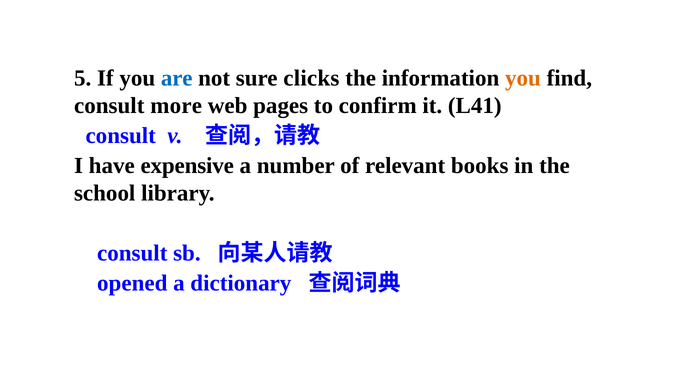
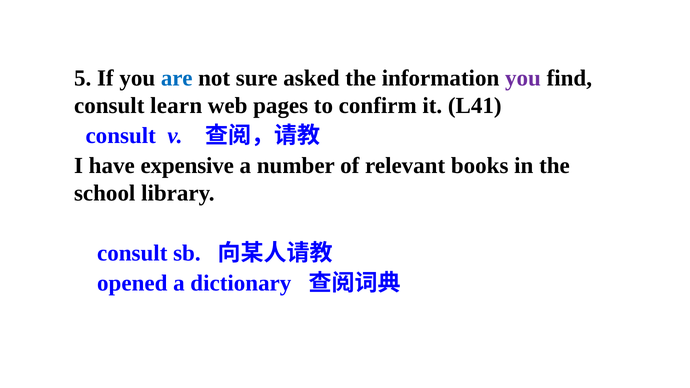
clicks: clicks -> asked
you at (523, 78) colour: orange -> purple
more: more -> learn
